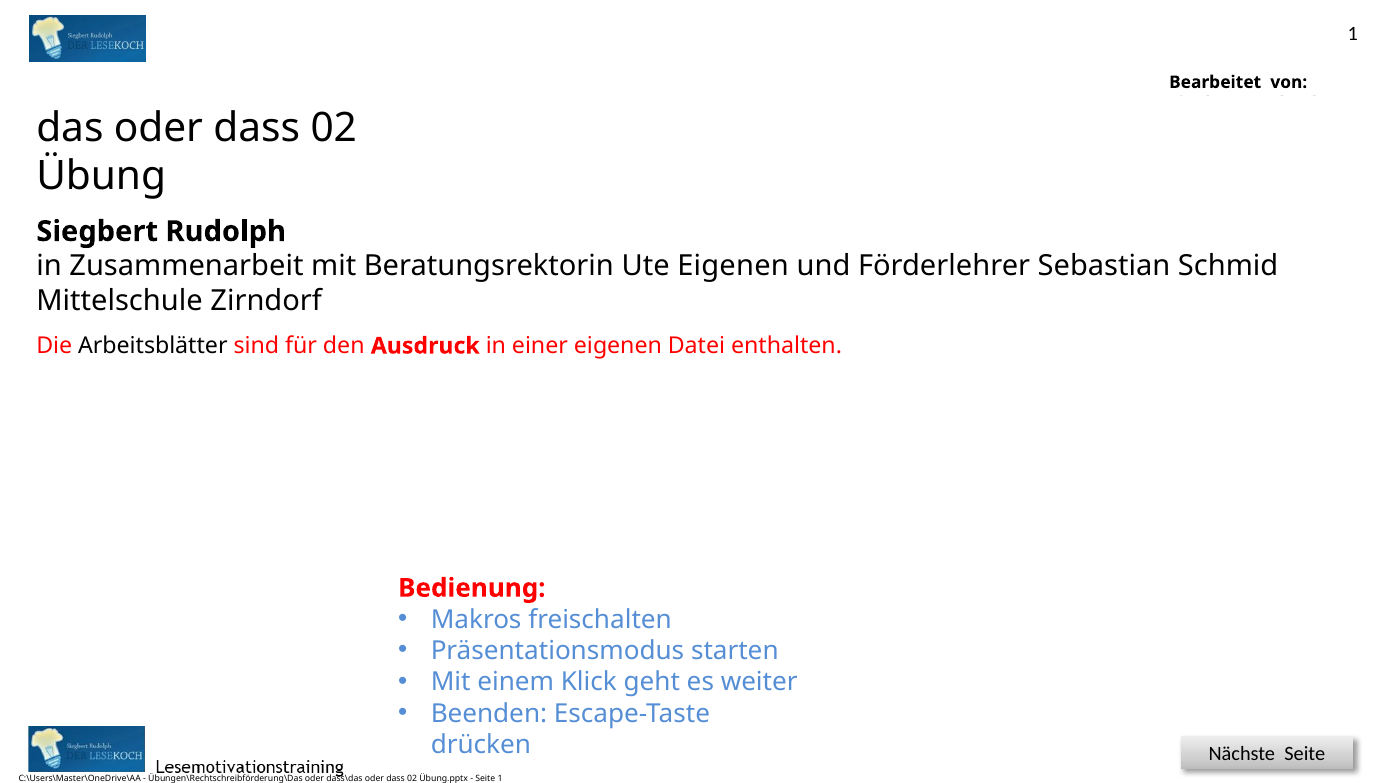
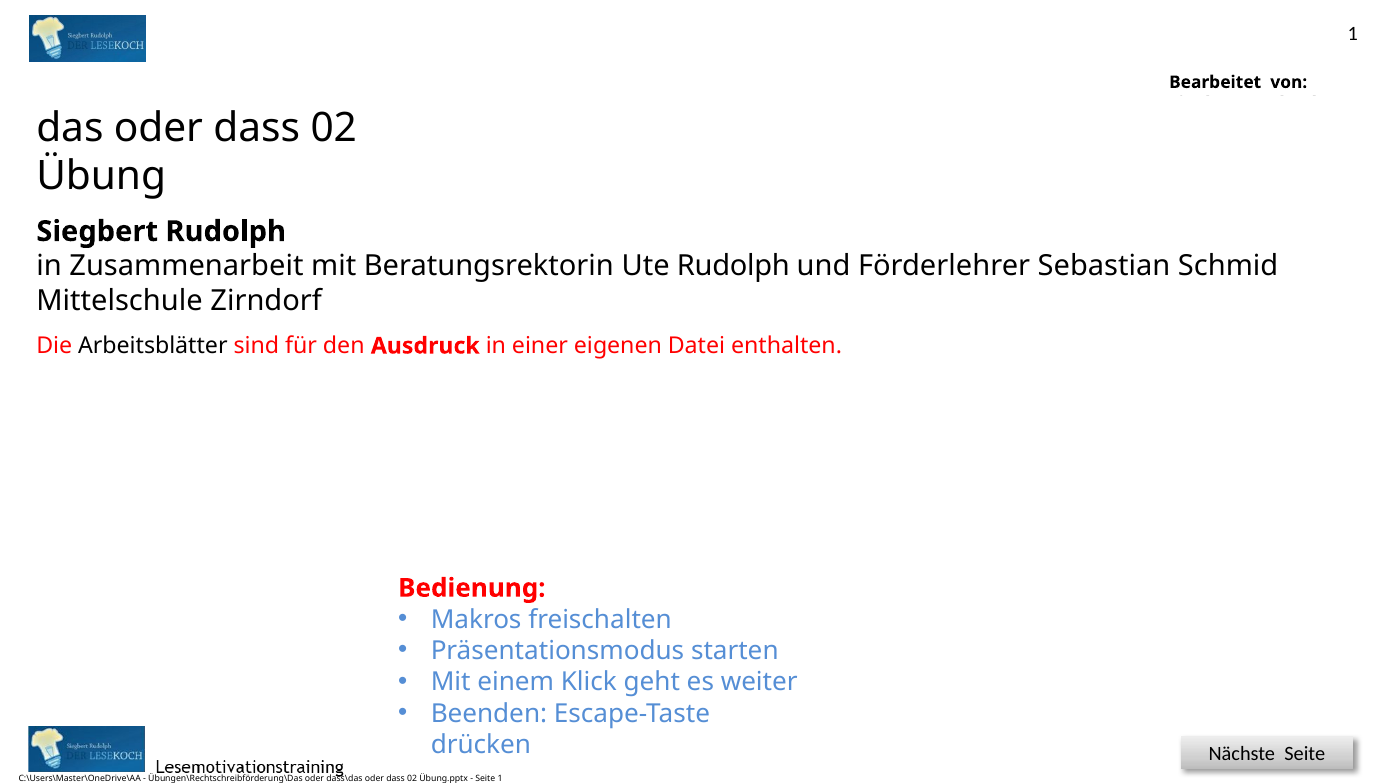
Eigenen at (733, 266): Eigenen -> Rudolph
